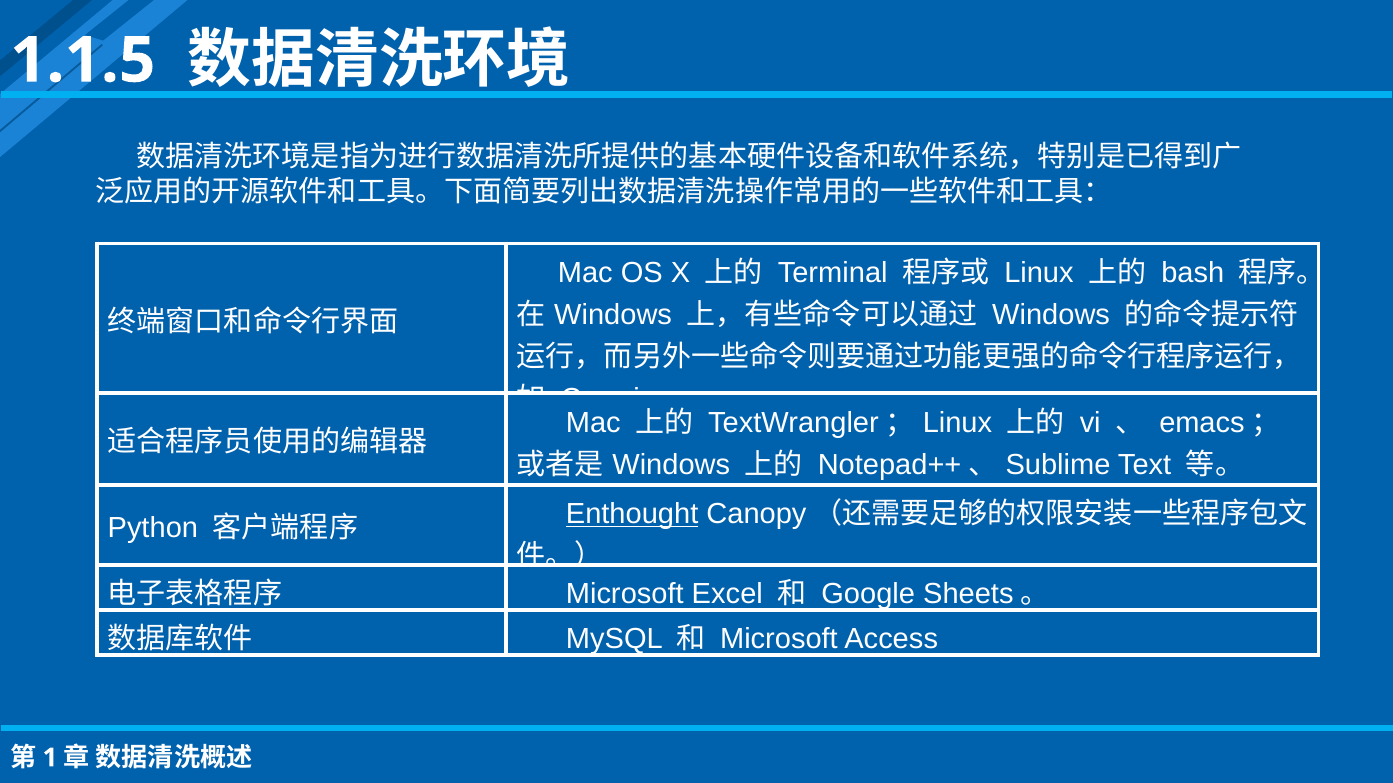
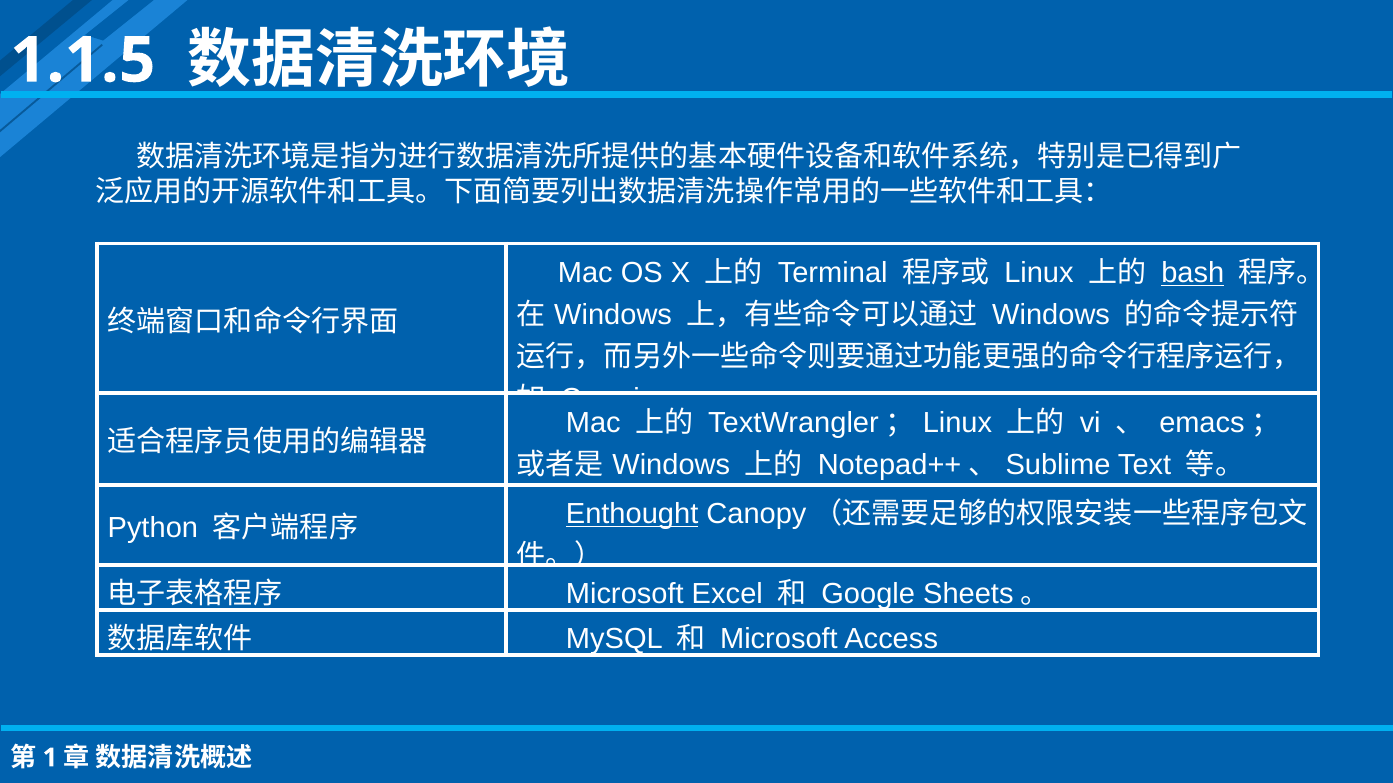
bash underline: none -> present
